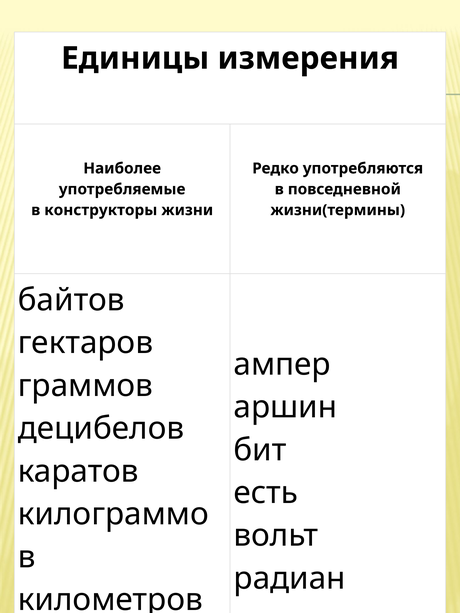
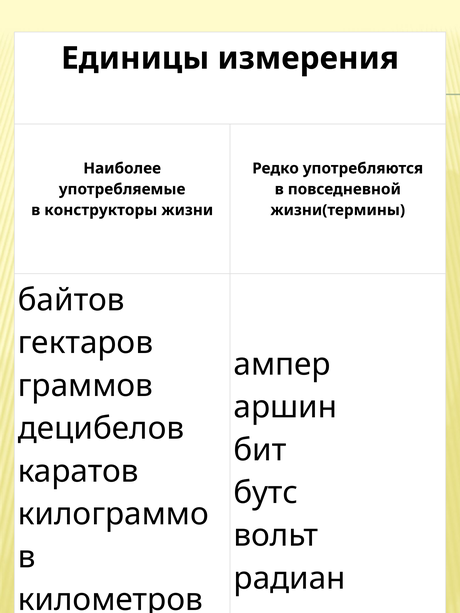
есть: есть -> бутс
